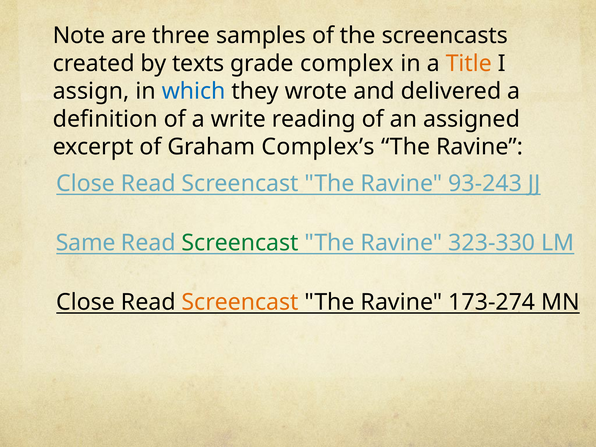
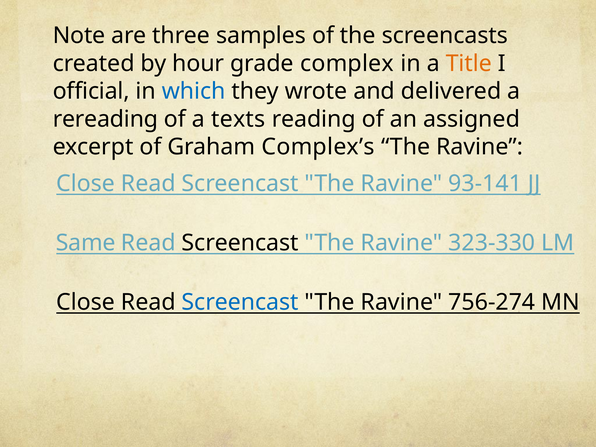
texts: texts -> hour
assign: assign -> official
definition: definition -> rereading
write: write -> texts
93-243: 93-243 -> 93-141
Screencast at (240, 243) colour: green -> black
Screencast at (240, 302) colour: orange -> blue
173-274: 173-274 -> 756-274
